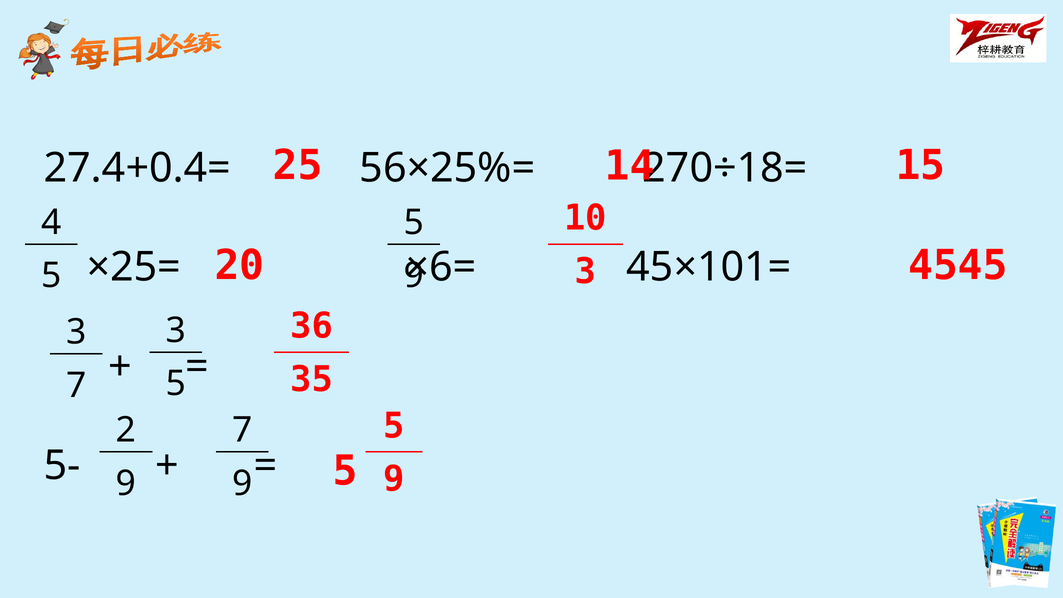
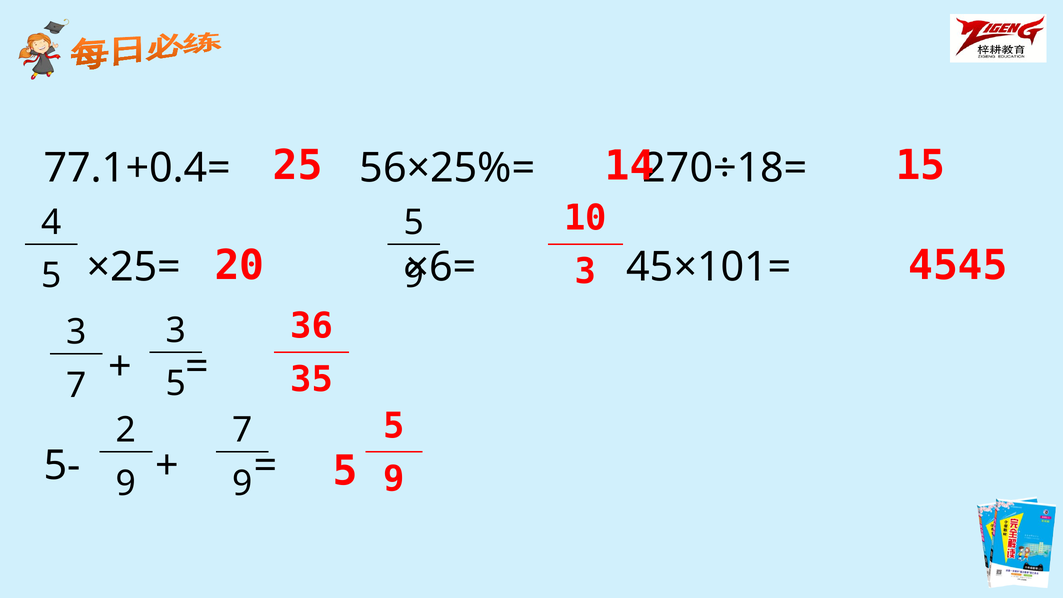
27.4+0.4=: 27.4+0.4= -> 77.1+0.4=
